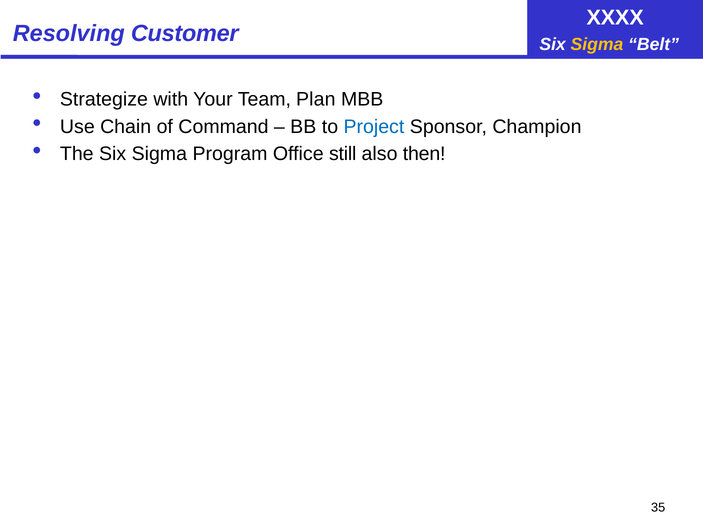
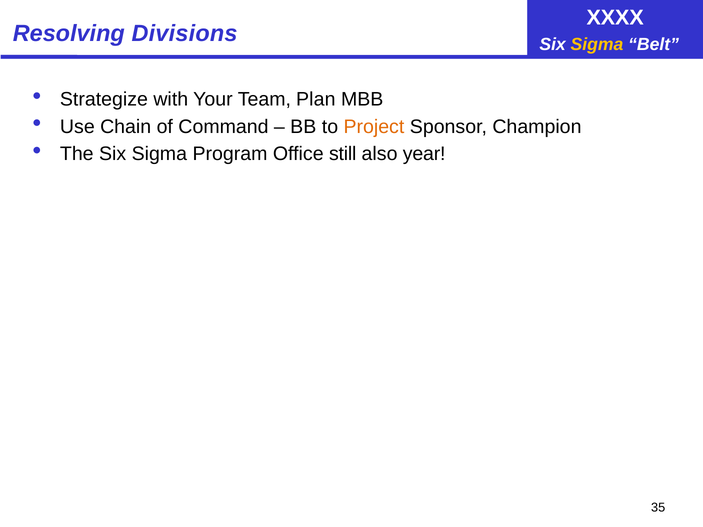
Customer: Customer -> Divisions
Project colour: blue -> orange
then: then -> year
